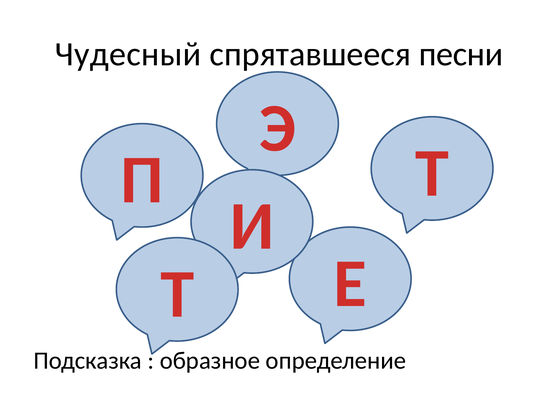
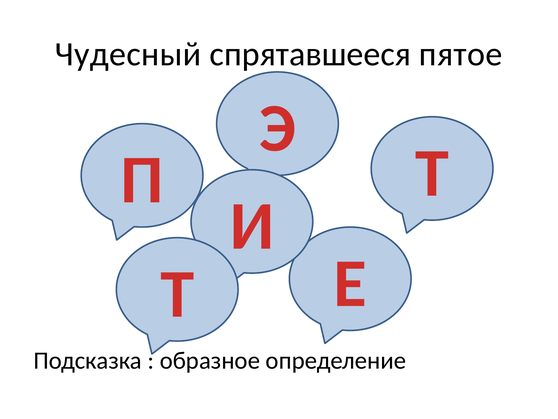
песни: песни -> пятое
